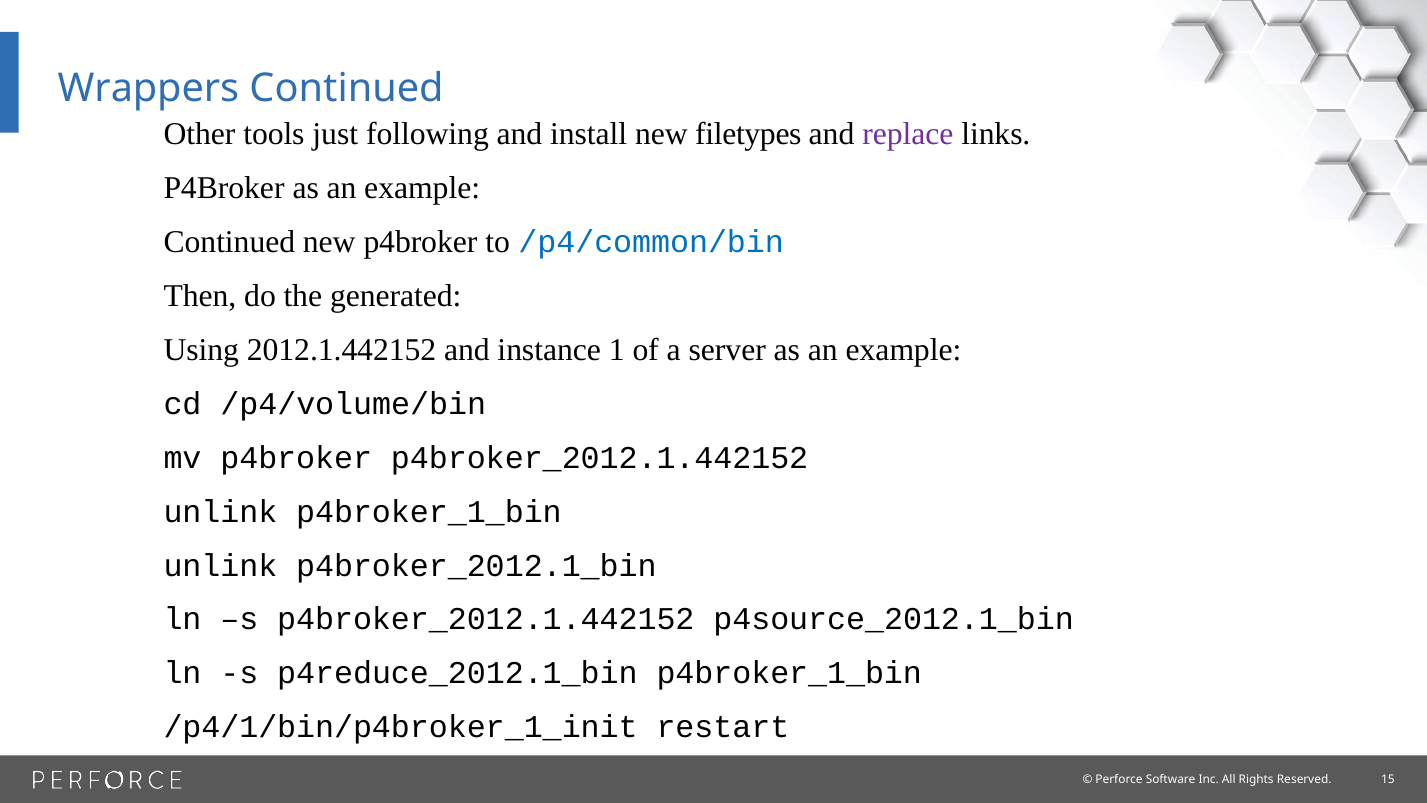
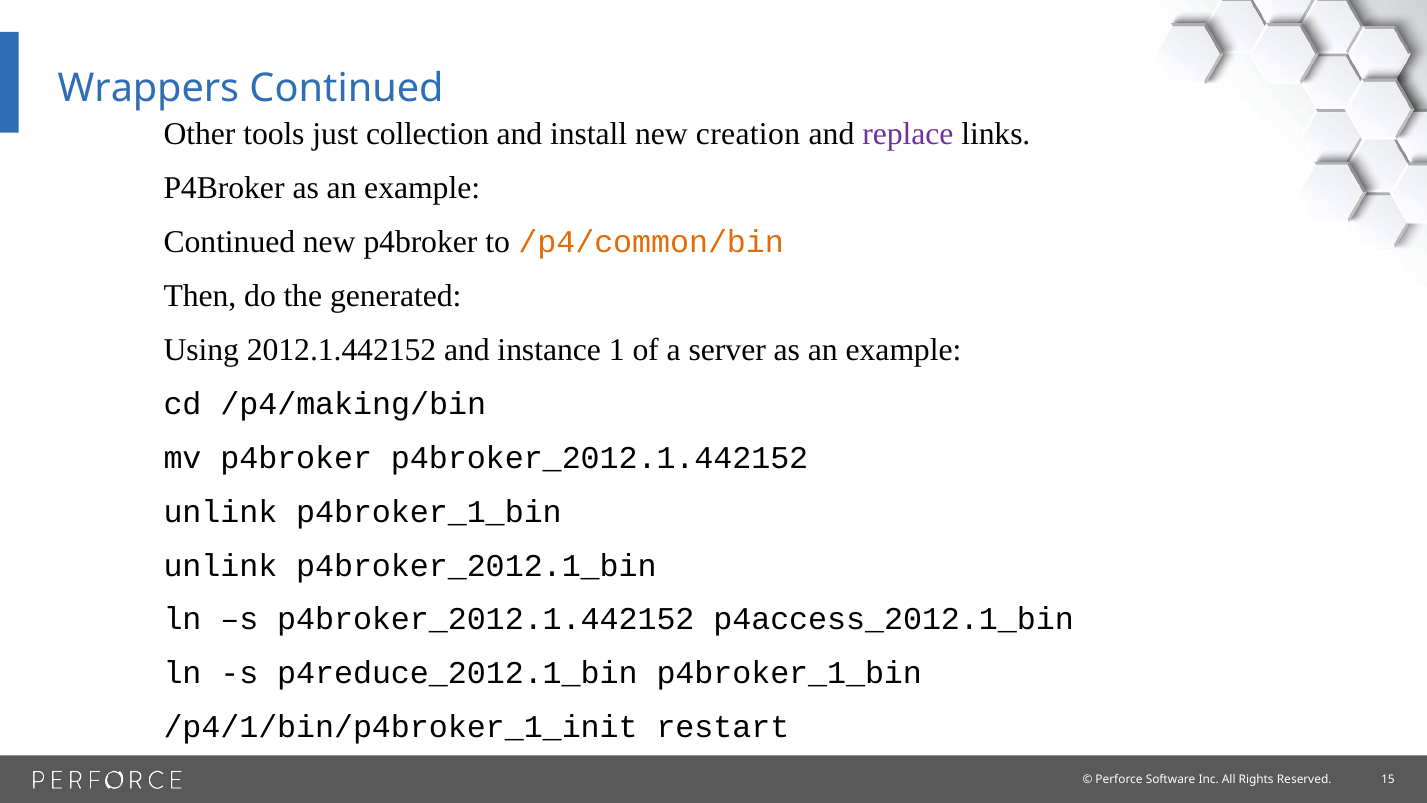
following: following -> collection
filetypes: filetypes -> creation
/p4/common/bin colour: blue -> orange
/p4/volume/bin: /p4/volume/bin -> /p4/making/bin
p4source_2012.1_bin: p4source_2012.1_bin -> p4access_2012.1_bin
